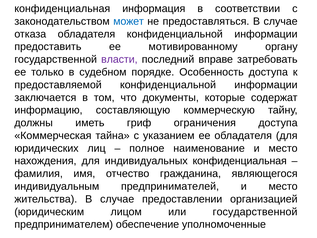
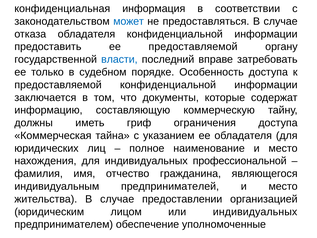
ее мотивированному: мотивированному -> предоставляемой
власти colour: purple -> blue
индивидуальных конфиденциальная: конфиденциальная -> профессиональной
или государственной: государственной -> индивидуальных
